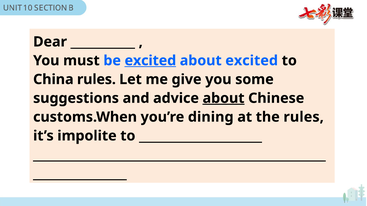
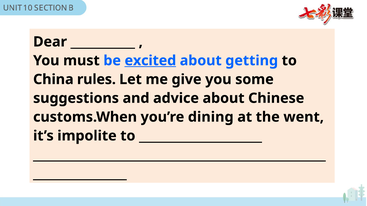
about excited: excited -> getting
about at (224, 98) underline: present -> none
the rules: rules -> went
